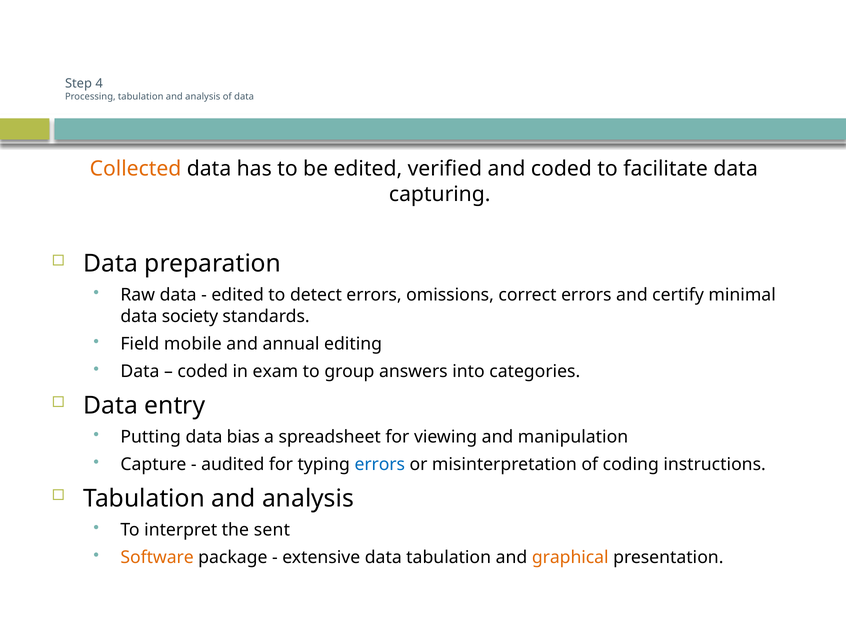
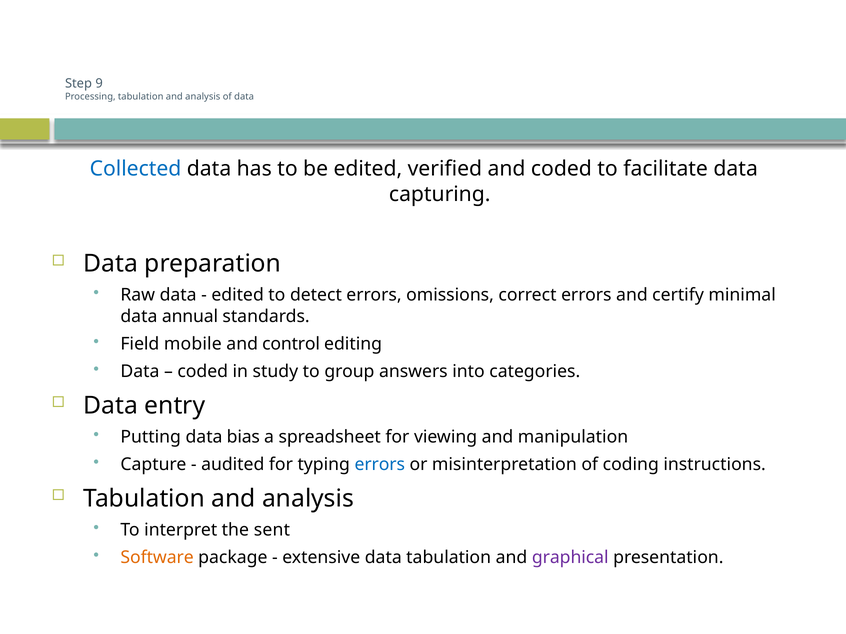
4: 4 -> 9
Collected colour: orange -> blue
society: society -> annual
annual: annual -> control
exam: exam -> study
graphical colour: orange -> purple
